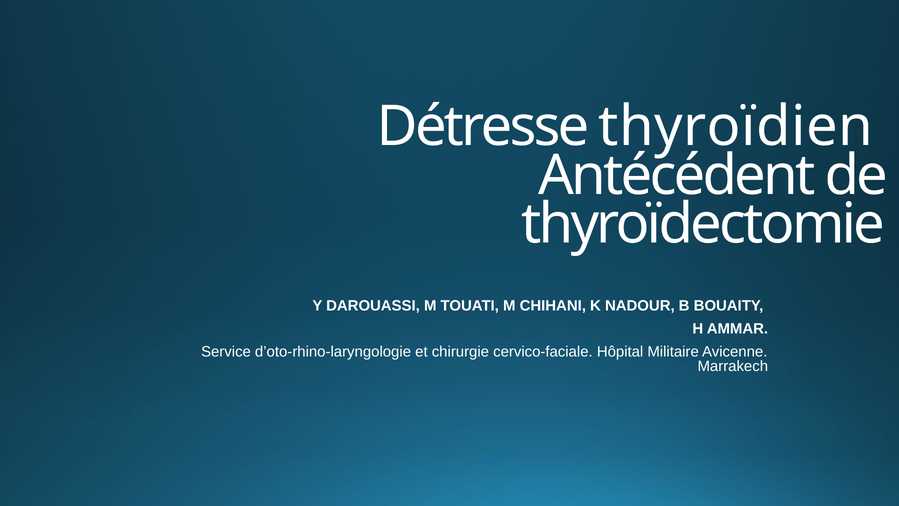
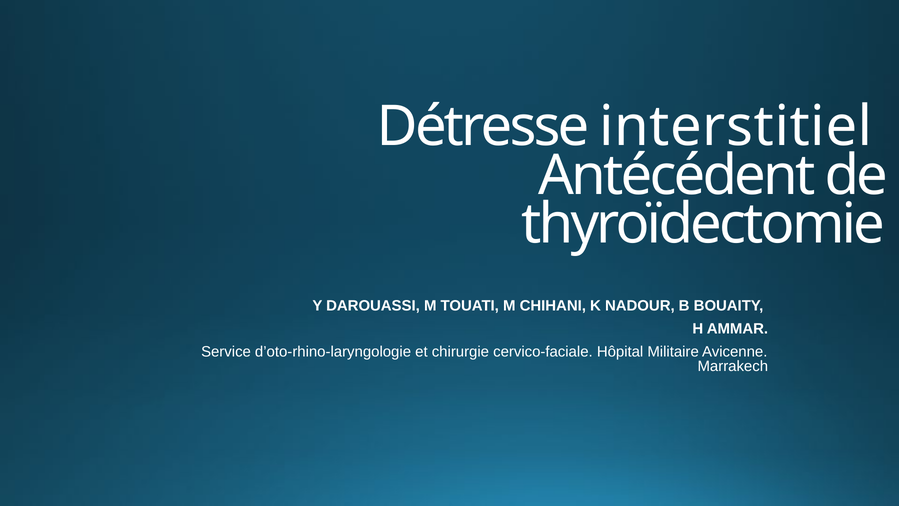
thyroïdien: thyroïdien -> interstitiel
